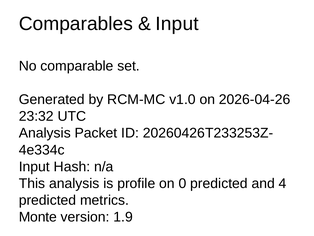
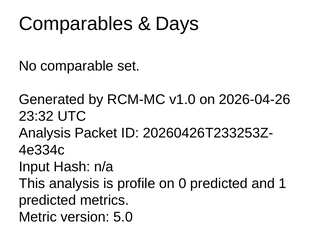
Input at (177, 24): Input -> Days
4: 4 -> 1
Monte: Monte -> Metric
1.9: 1.9 -> 5.0
